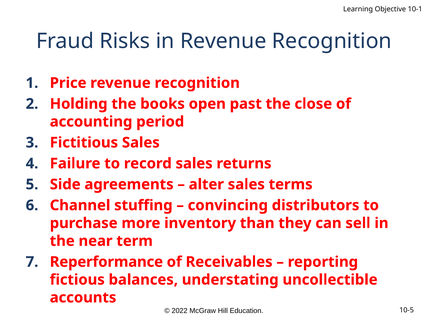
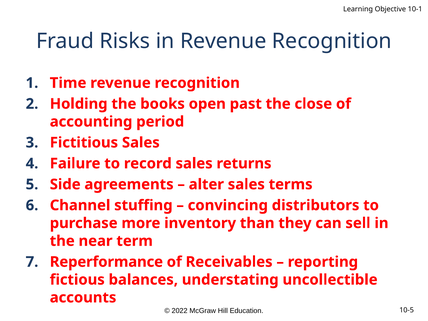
Price: Price -> Time
